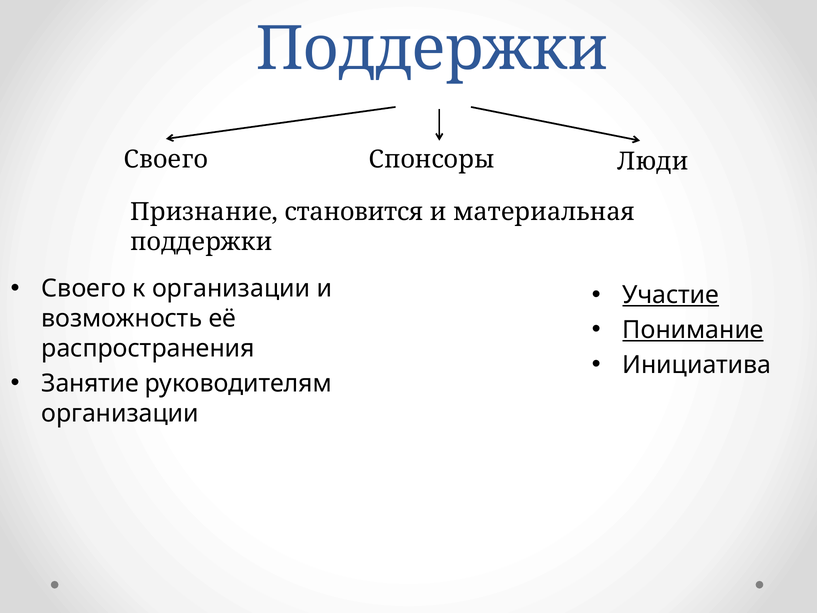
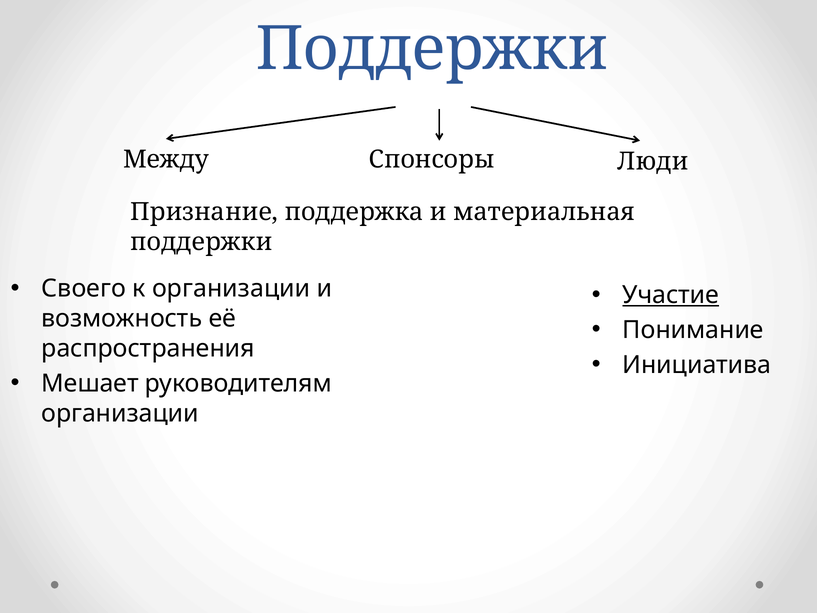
Своего at (166, 160): Своего -> Между
становится: становится -> поддержка
Понимание underline: present -> none
Занятие: Занятие -> Мешает
